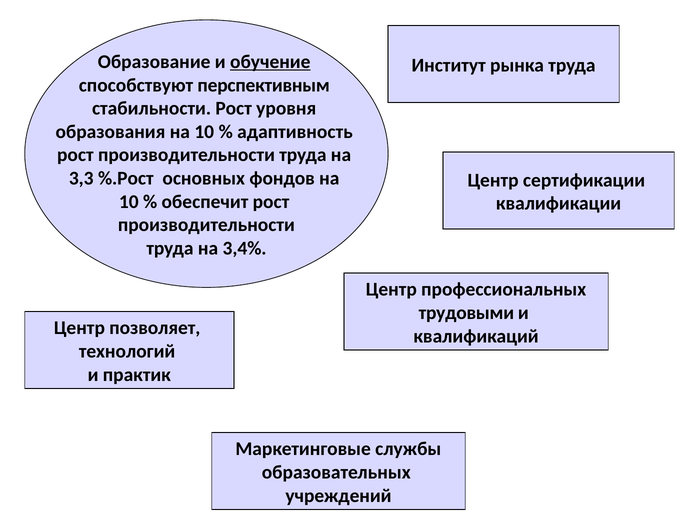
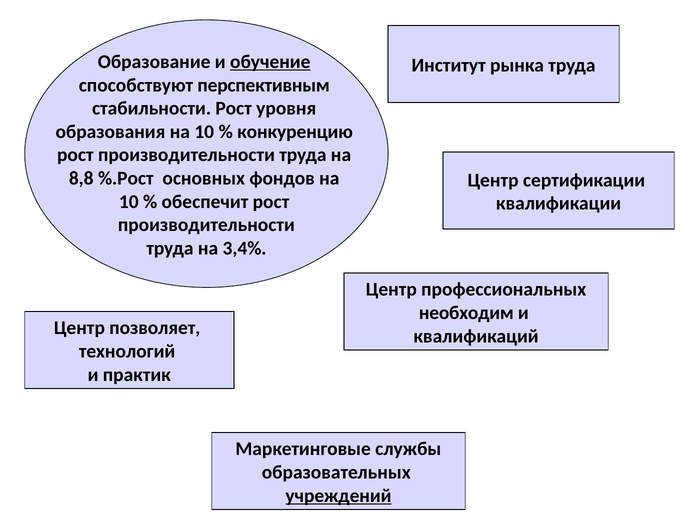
адаптивность: адаптивность -> конкуренцию
3,3: 3,3 -> 8,8
трудовыми: трудовыми -> необходим
учреждений underline: none -> present
